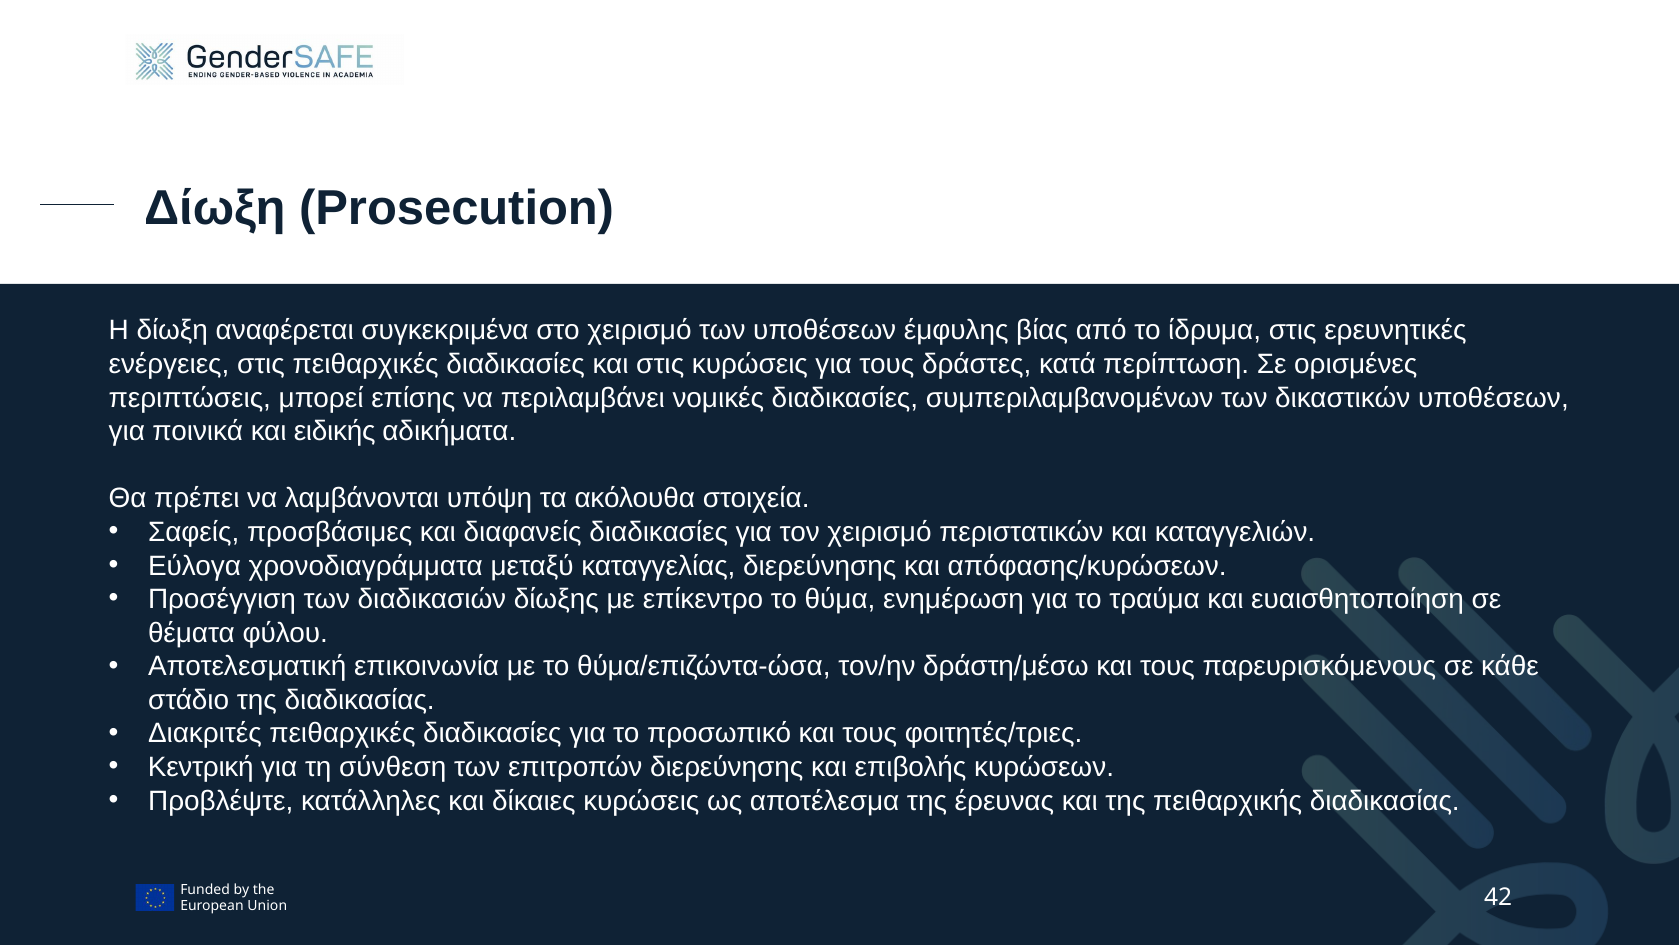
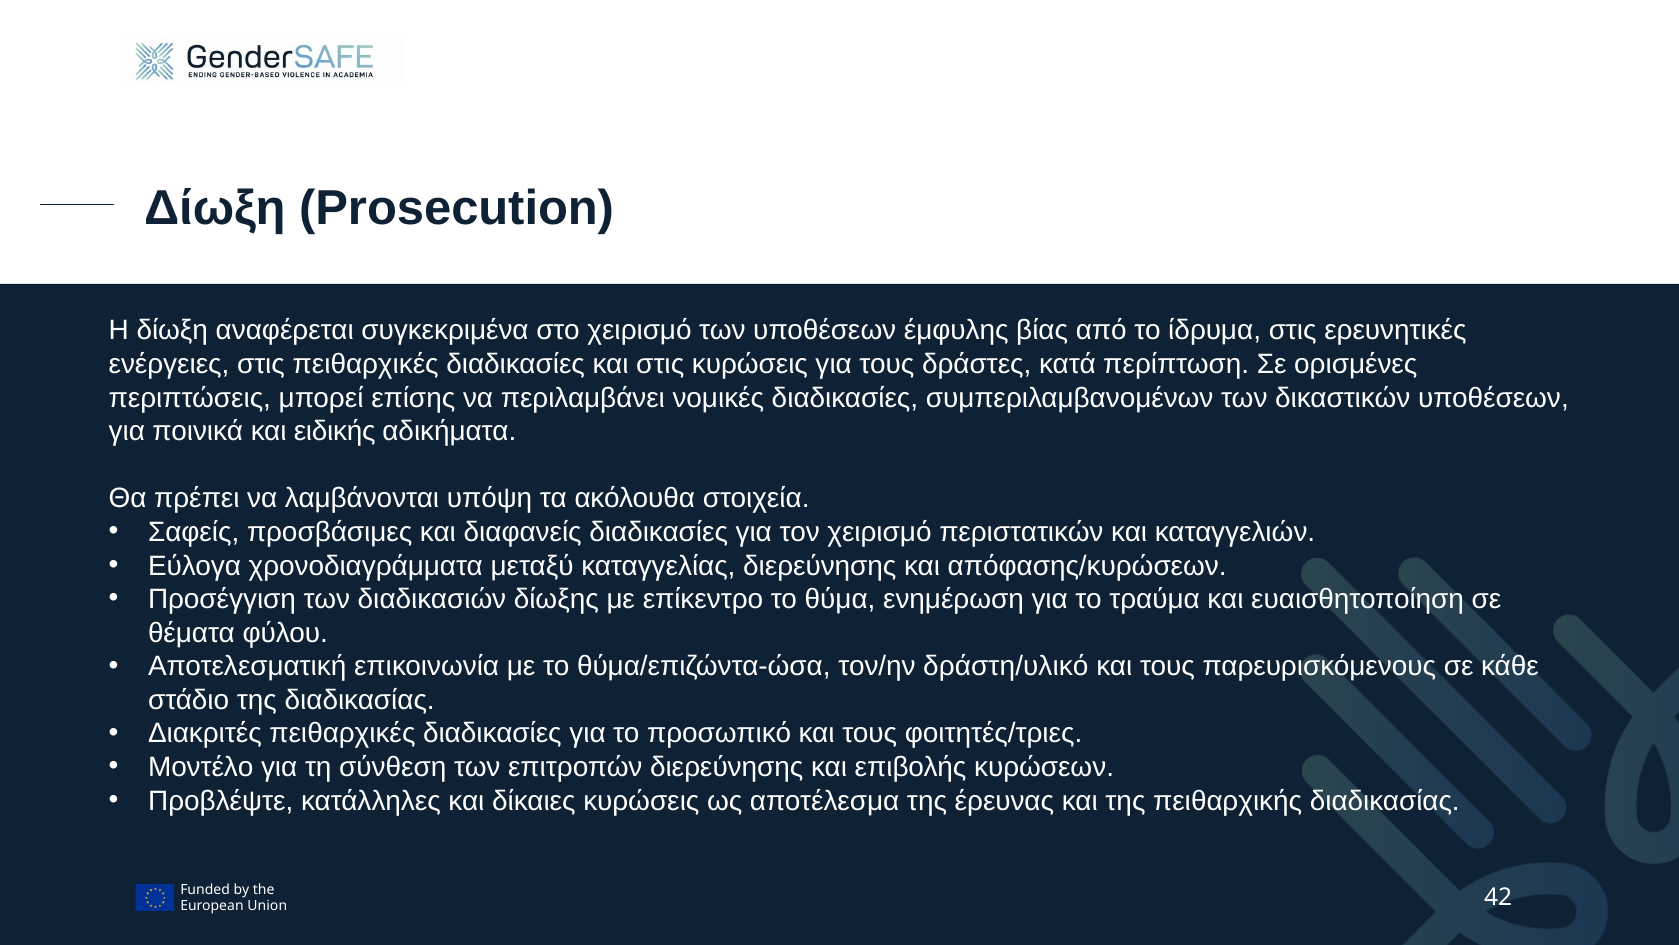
δράστη/μέσω: δράστη/μέσω -> δράστη/υλικό
Κεντρική: Κεντρική -> Μοντέλο
